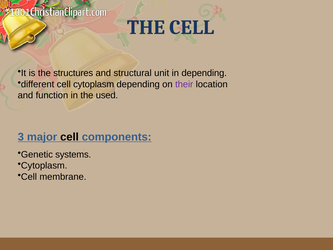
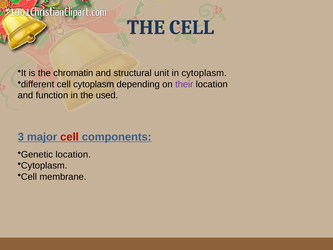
structures: structures -> chromatin
in depending: depending -> cytoplasm
cell at (69, 137) colour: black -> red
Genetic systems: systems -> location
